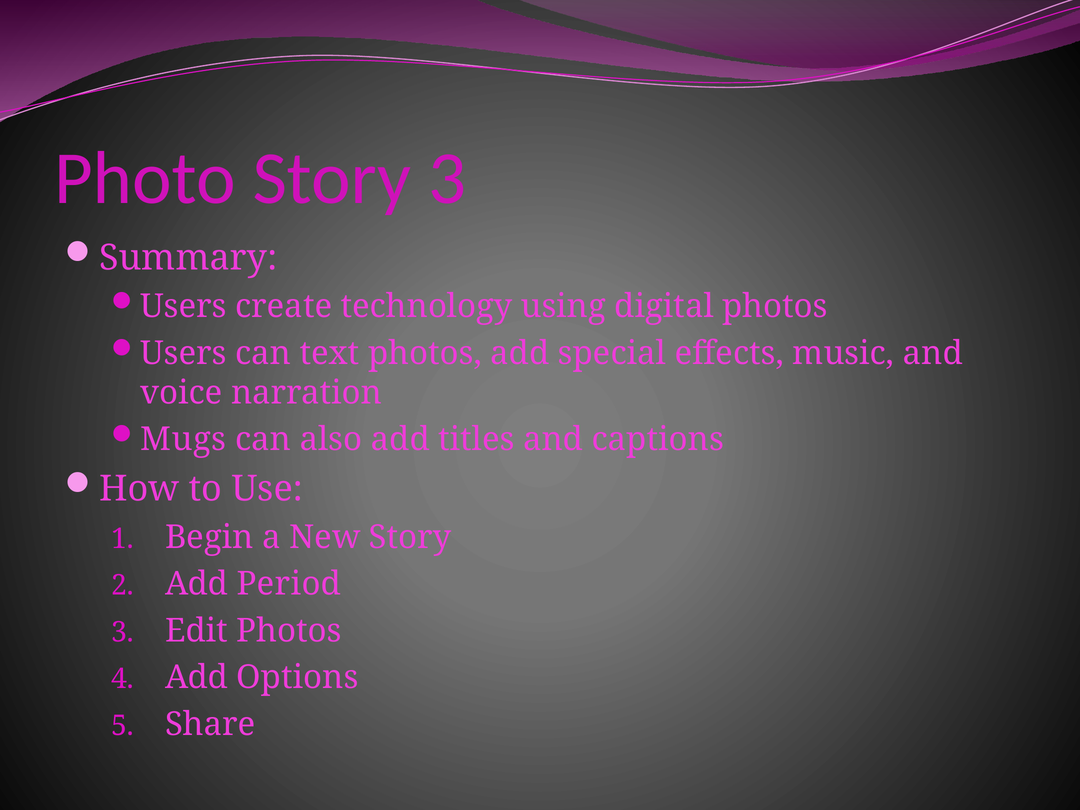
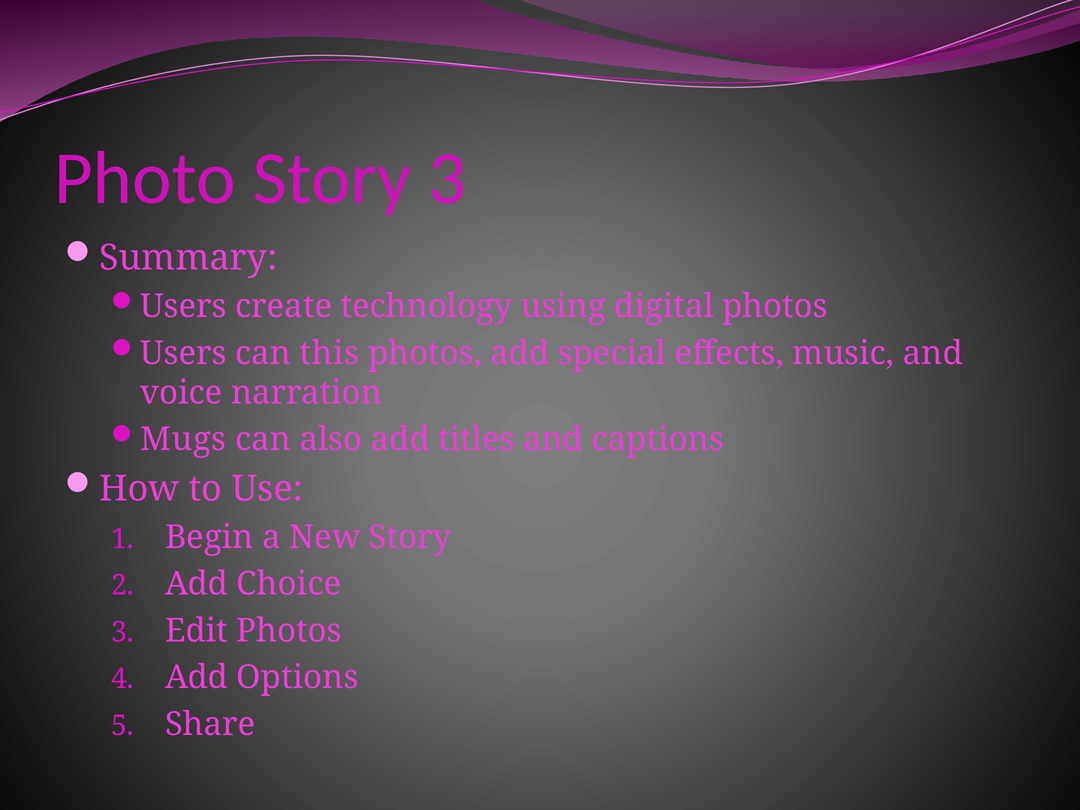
text: text -> this
Period: Period -> Choice
